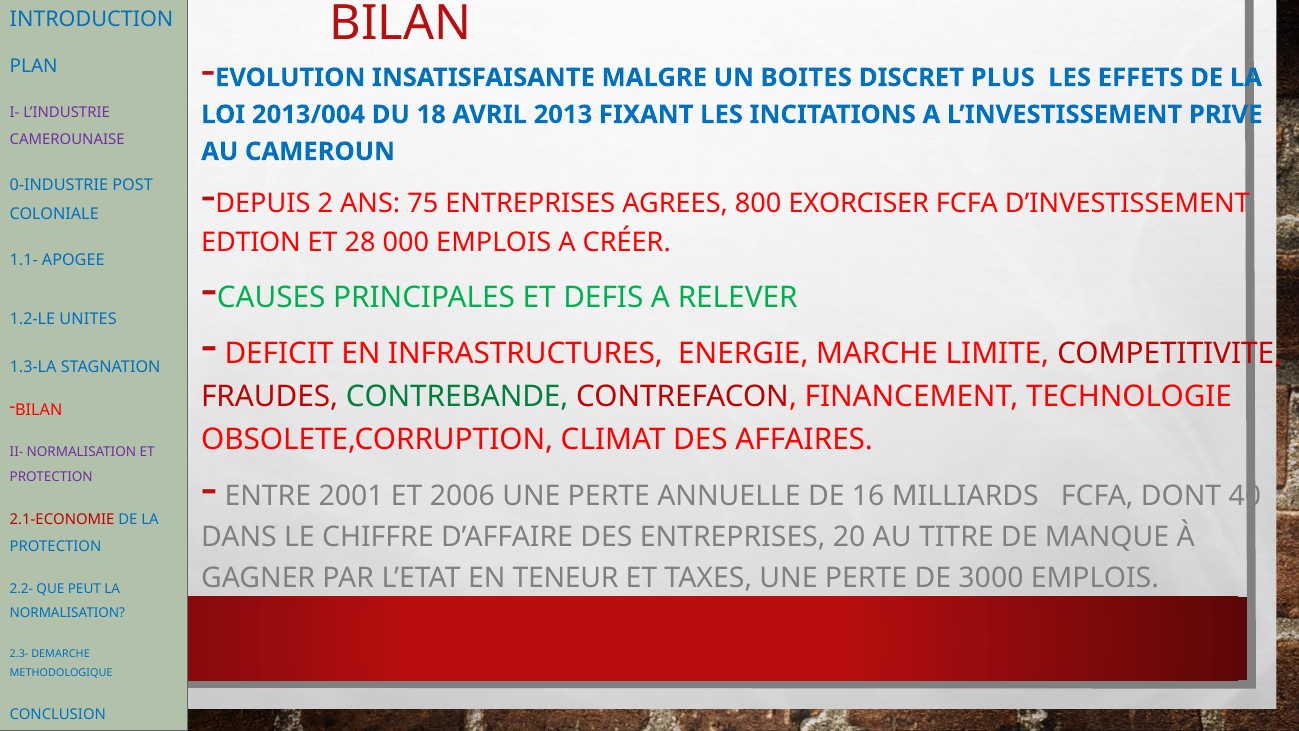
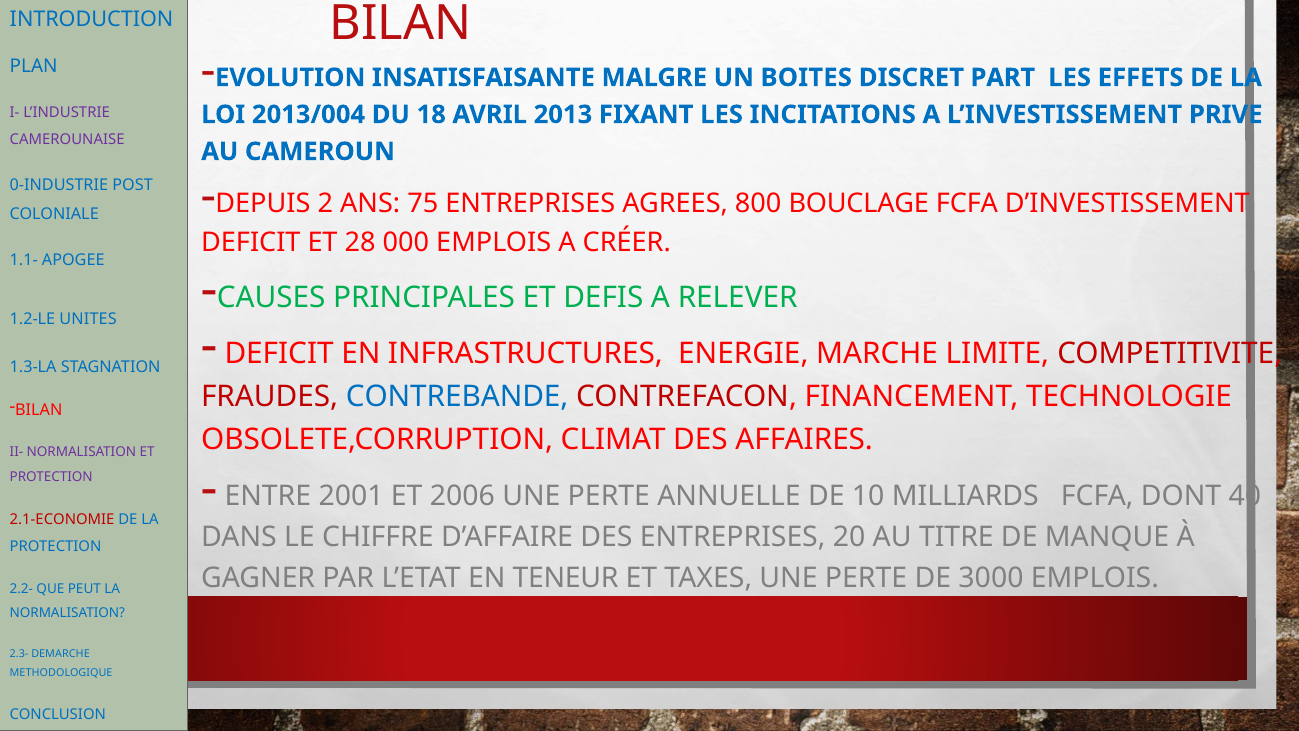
PLUS: PLUS -> PART
EXORCISER: EXORCISER -> BOUCLAGE
EDTION at (251, 242): EDTION -> DEFICIT
CONTREBANDE colour: green -> blue
16: 16 -> 10
